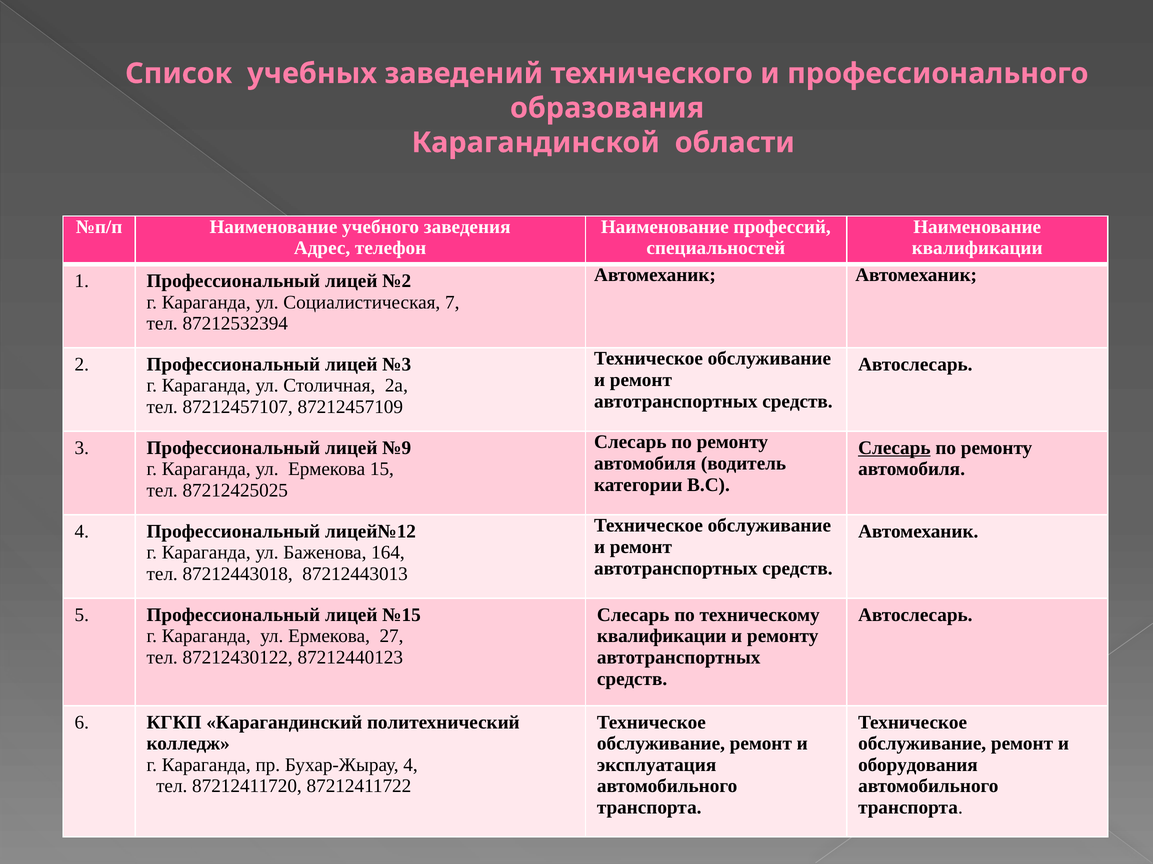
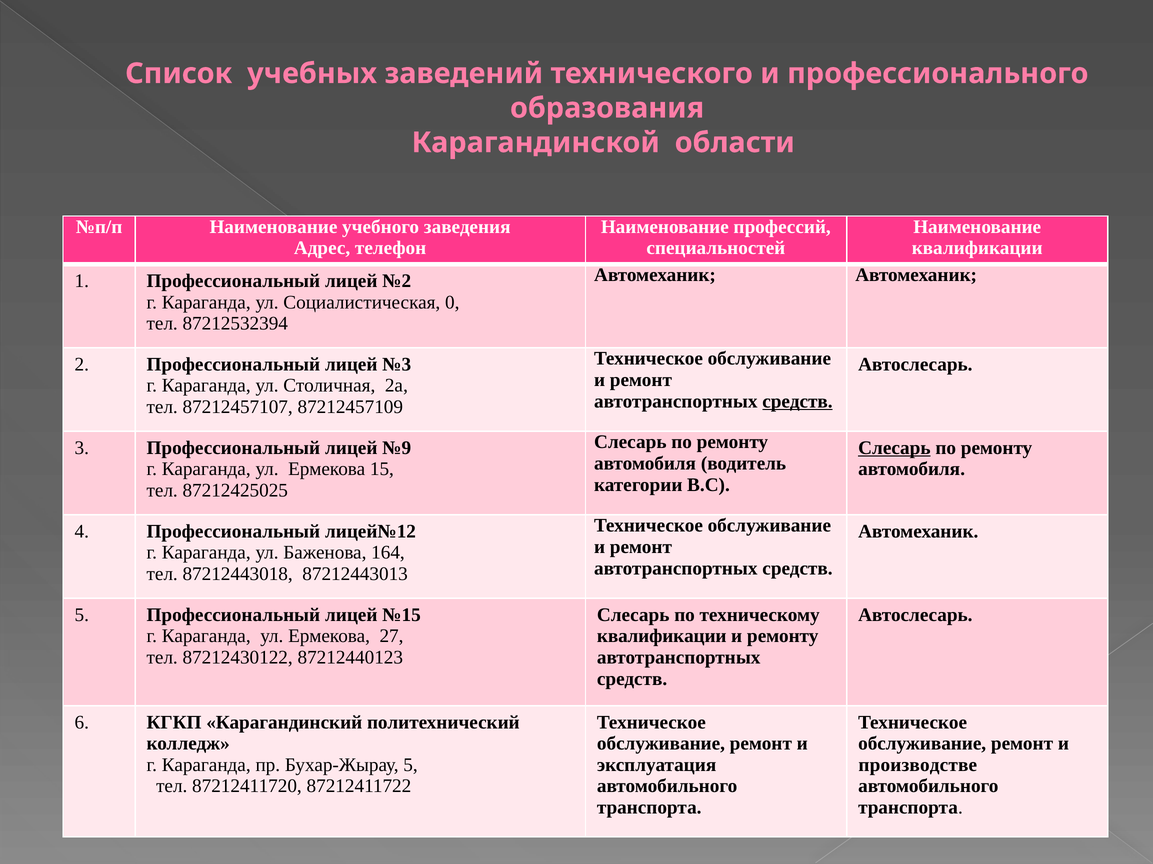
7: 7 -> 0
средств at (797, 402) underline: none -> present
Бухар-Жырау 4: 4 -> 5
оборудования: оборудования -> производстве
